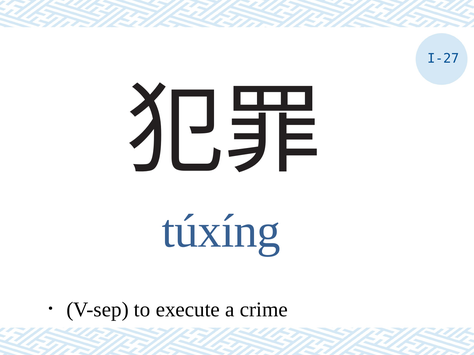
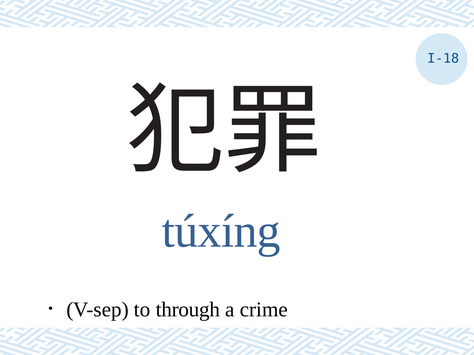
I-27: I-27 -> I-18
execute: execute -> through
